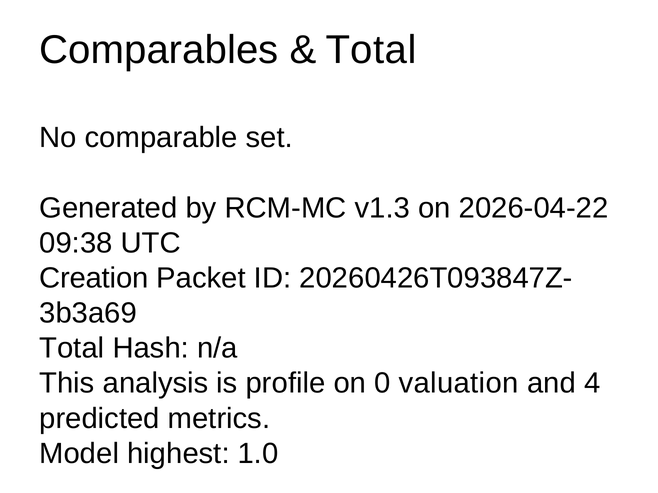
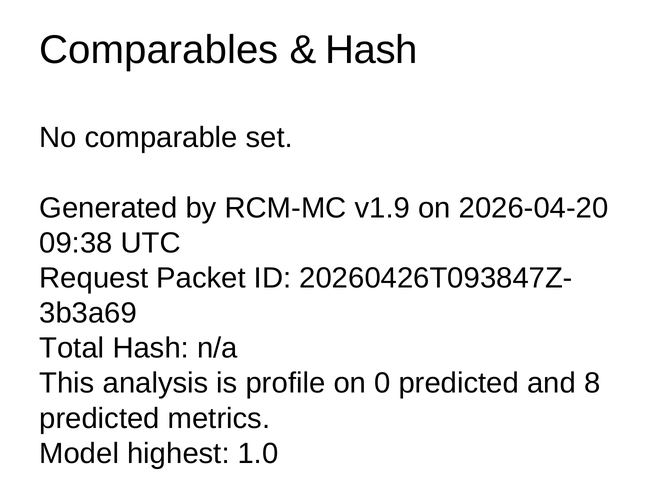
Total at (371, 50): Total -> Hash
v1.3: v1.3 -> v1.9
2026-04-22: 2026-04-22 -> 2026-04-20
Creation: Creation -> Request
0 valuation: valuation -> predicted
4: 4 -> 8
